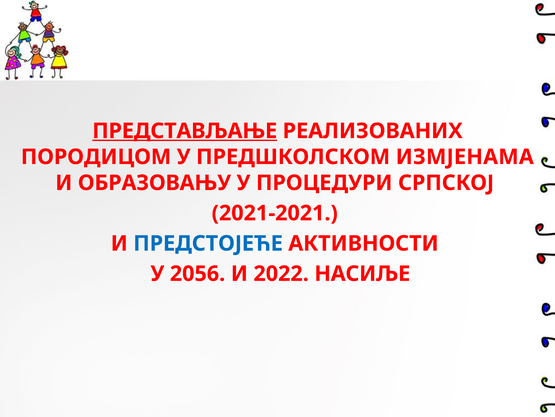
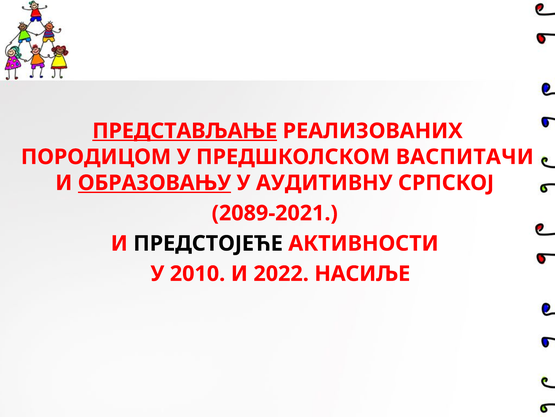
ИЗМЈЕНАМА: ИЗМЈЕНАМА -> ВАСПИТАЧИ
ОБРАЗОВАЊУ underline: none -> present
ПРОЦЕДУРИ: ПРОЦЕДУРИ -> АУДИТИВНУ
2021-2021: 2021-2021 -> 2089-2021
ПРЕДСТОЈЕЋЕ colour: blue -> black
2056: 2056 -> 2010
